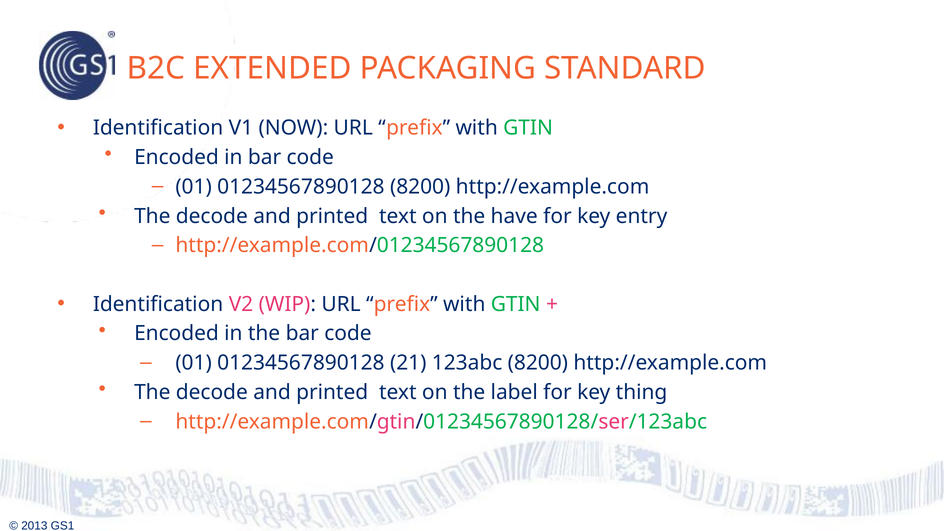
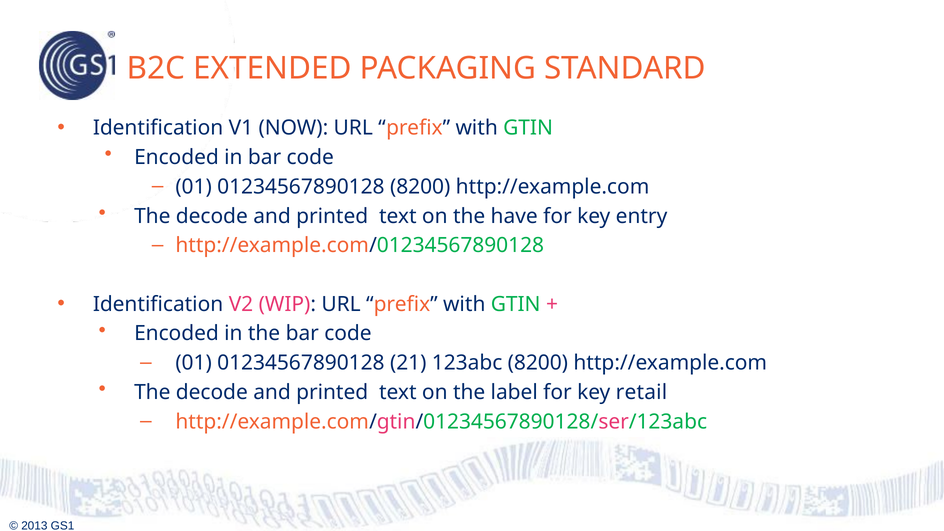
thing: thing -> retail
